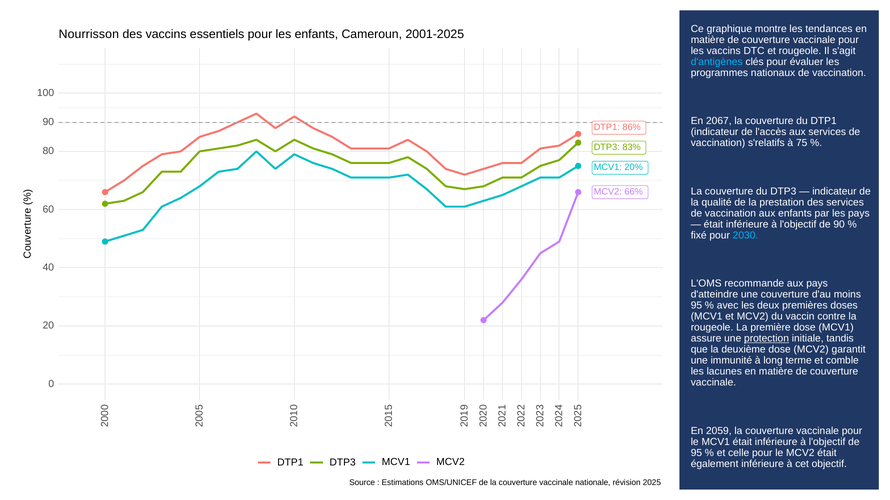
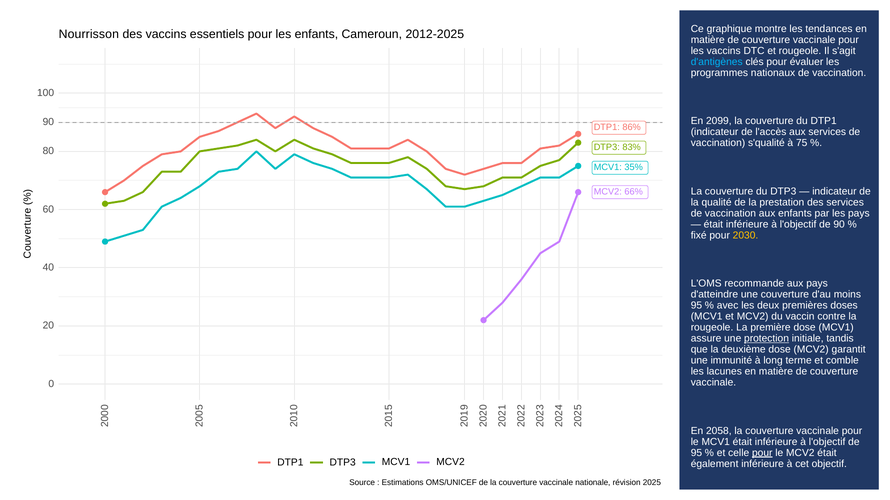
2001-2025: 2001-2025 -> 2012-2025
2067: 2067 -> 2099
s'relatifs: s'relatifs -> s'qualité
20%: 20% -> 35%
2030 colour: light blue -> yellow
2059: 2059 -> 2058
pour at (762, 453) underline: none -> present
